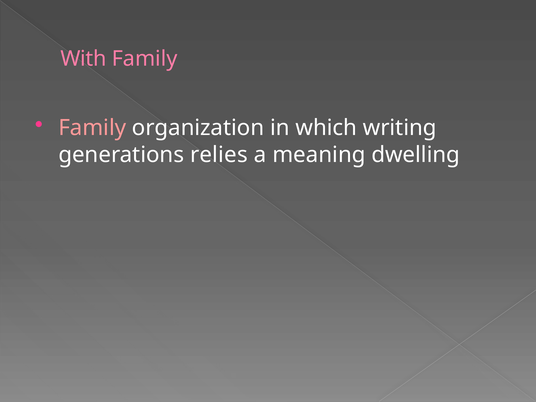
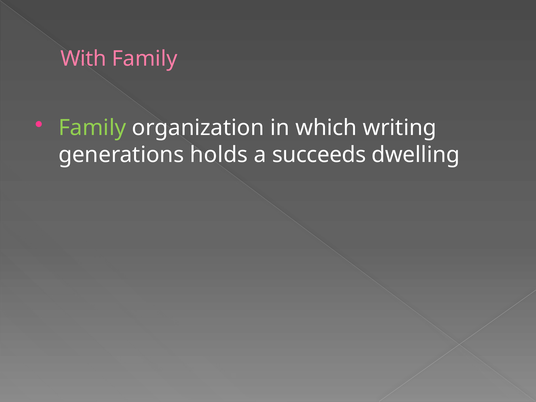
Family at (92, 128) colour: pink -> light green
relies: relies -> holds
meaning: meaning -> succeeds
